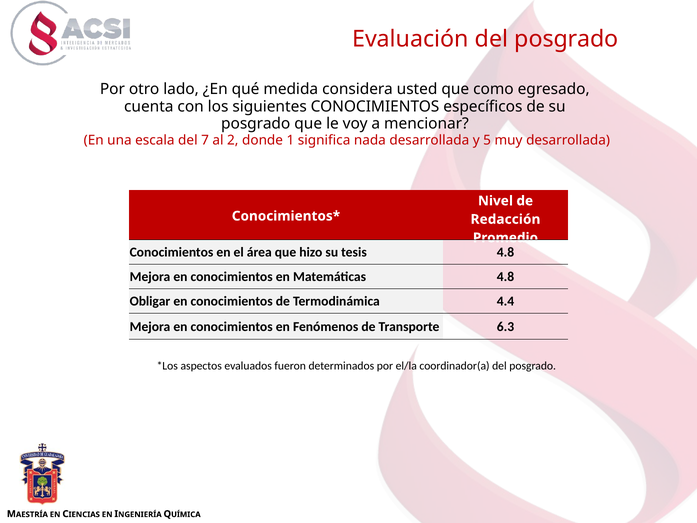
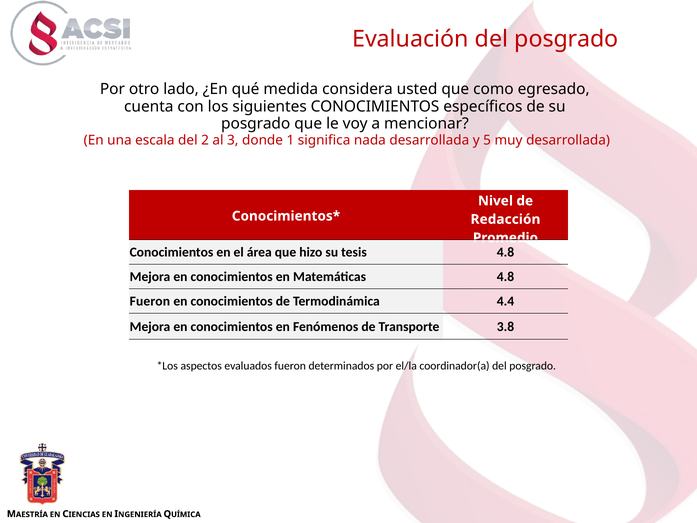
7: 7 -> 2
2: 2 -> 3
Obligar at (150, 301): Obligar -> Fueron
6.3: 6.3 -> 3.8
